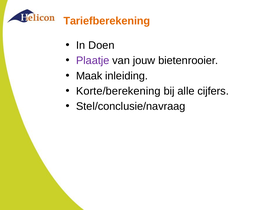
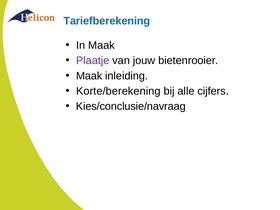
Tariefberekening colour: orange -> blue
In Doen: Doen -> Maak
Stel/conclusie/navraag: Stel/conclusie/navraag -> Kies/conclusie/navraag
